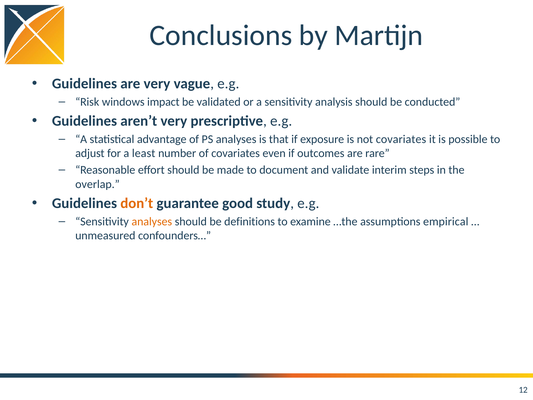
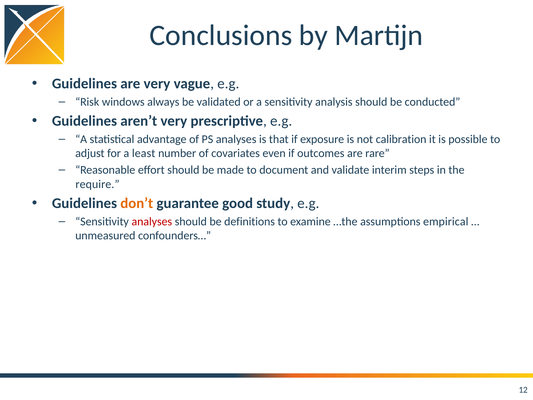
impact: impact -> always
not covariates: covariates -> calibration
overlap: overlap -> require
analyses at (152, 221) colour: orange -> red
